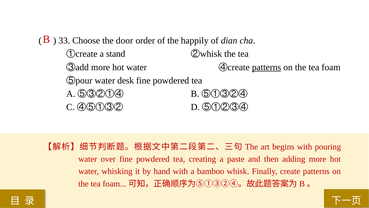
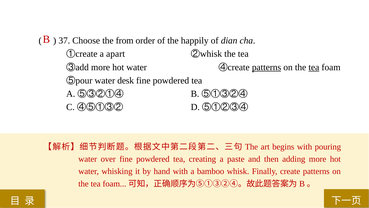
33: 33 -> 37
door: door -> from
stand: stand -> apart
tea at (314, 67) underline: none -> present
